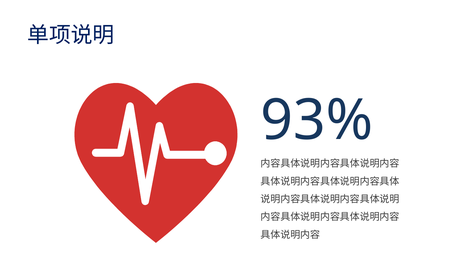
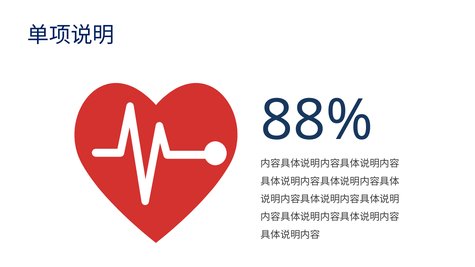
93%: 93% -> 88%
